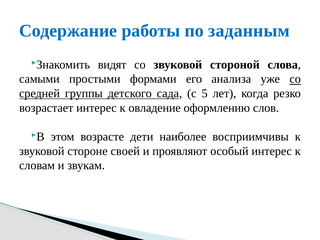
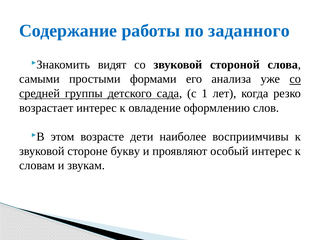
заданным: заданным -> заданного
5: 5 -> 1
своей: своей -> букву
